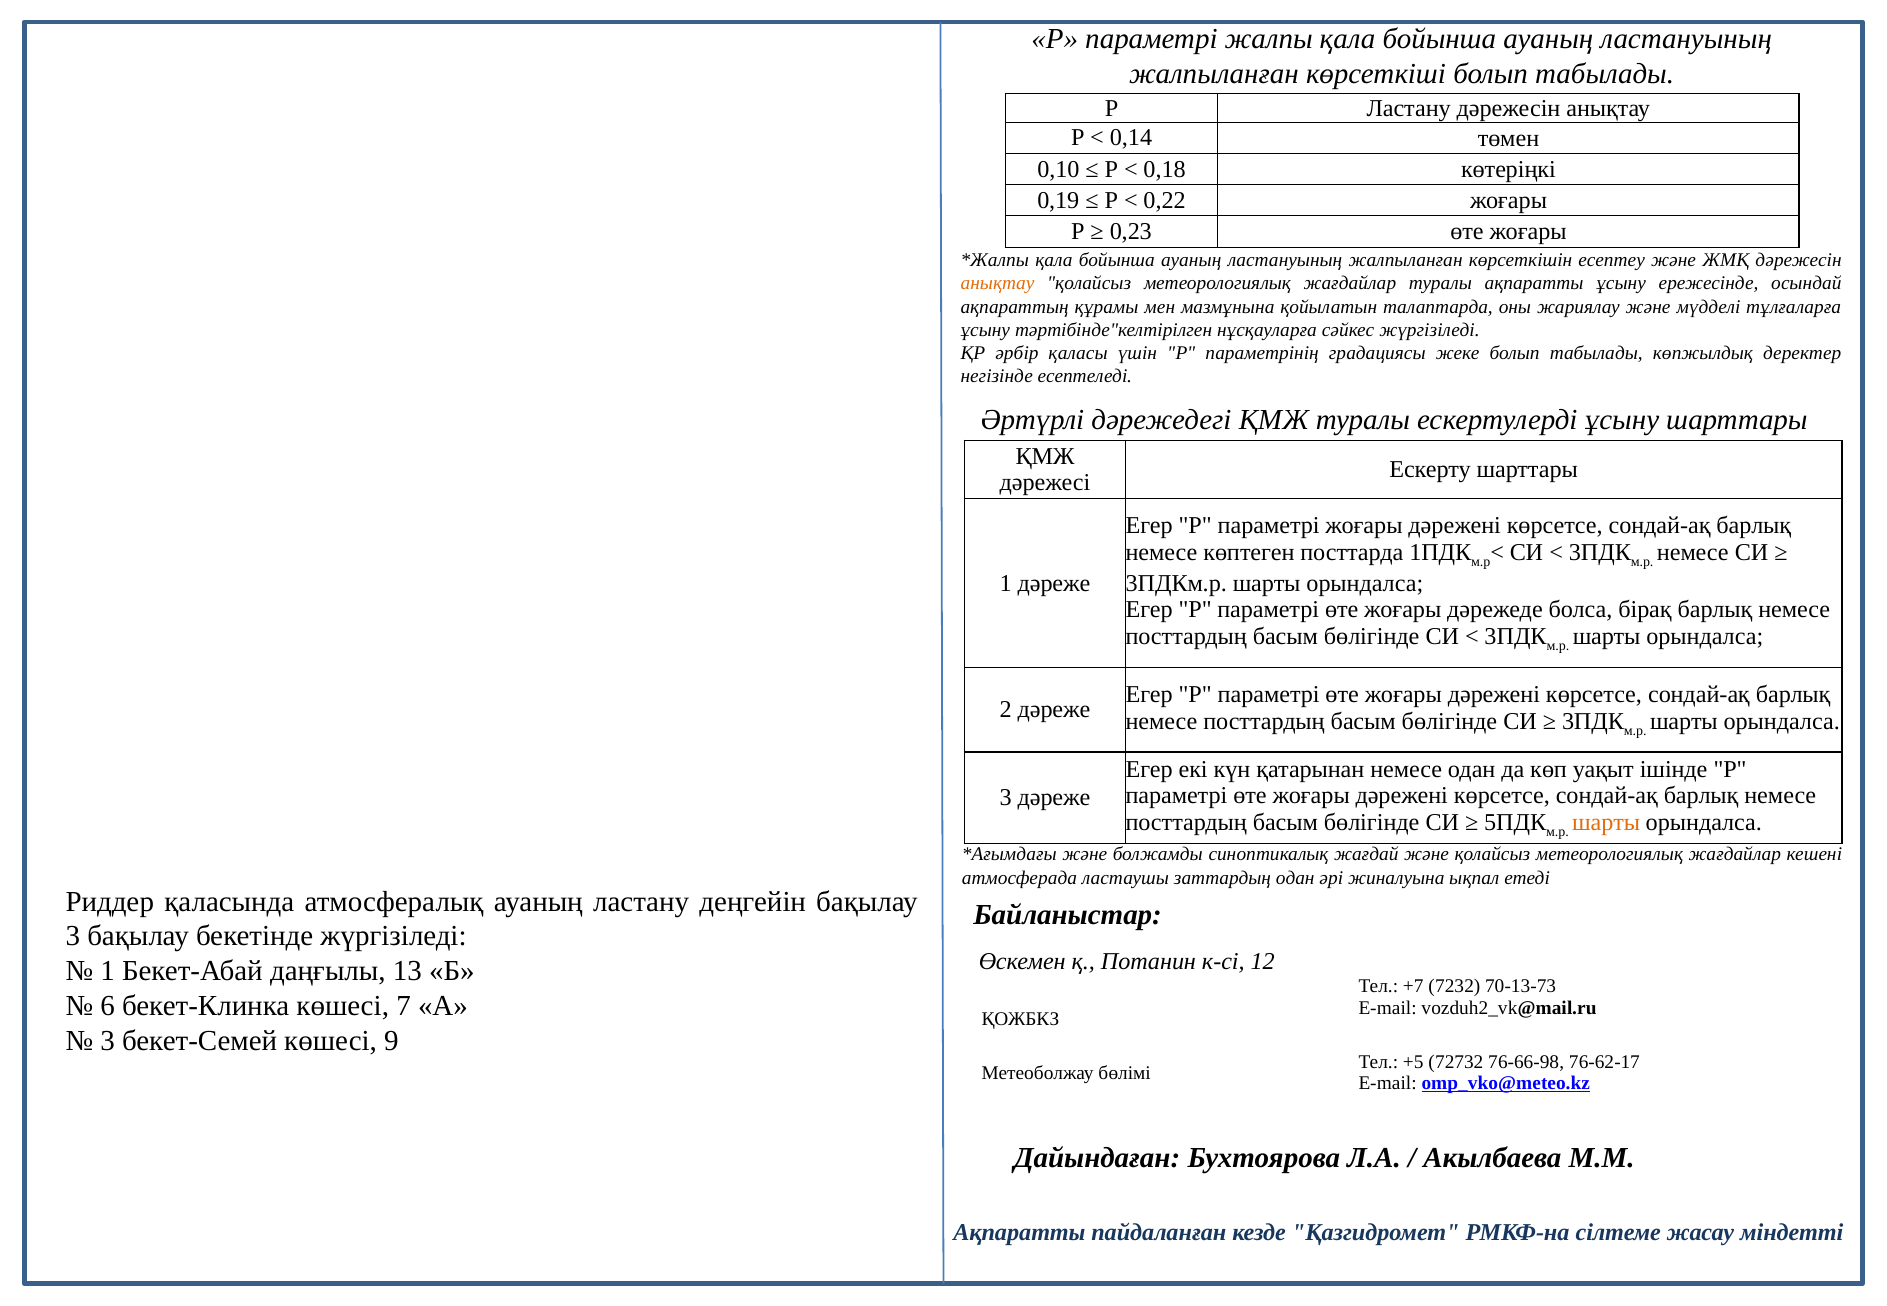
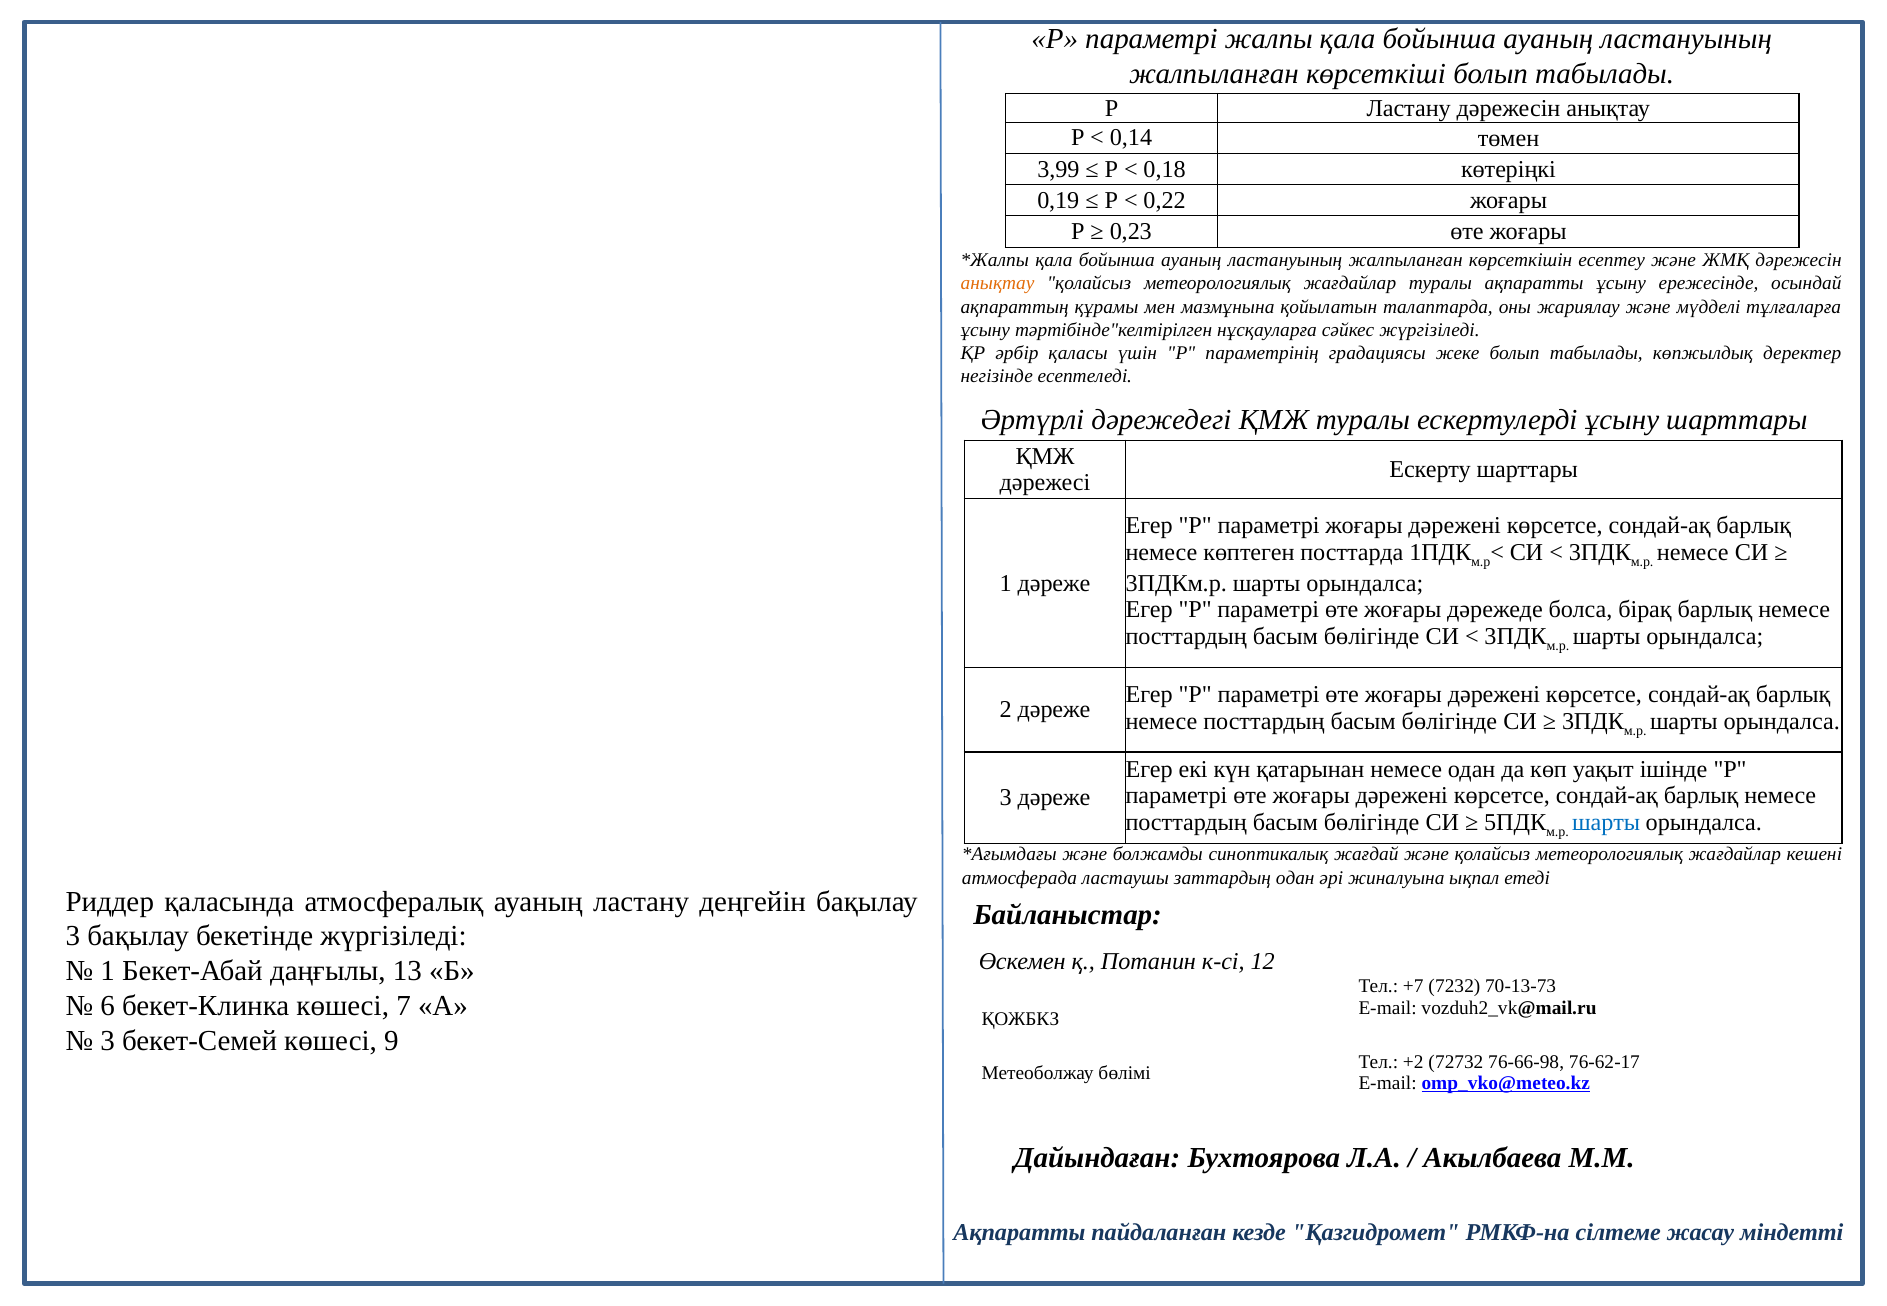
0,10: 0,10 -> 3,99
шарты at (1606, 823) colour: orange -> blue
+5: +5 -> +2
